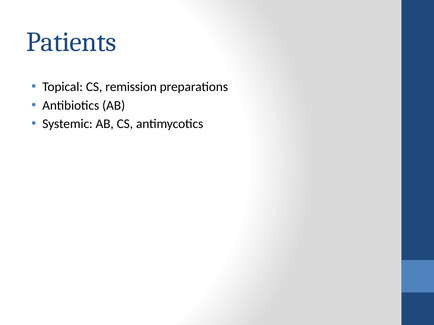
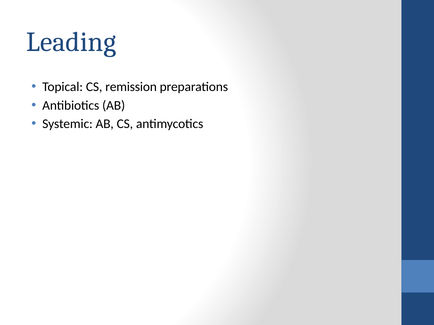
Patients: Patients -> Leading
